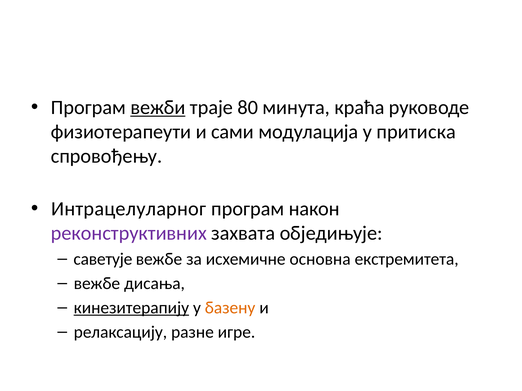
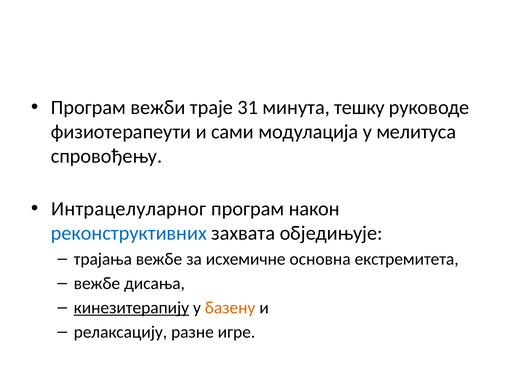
вежби underline: present -> none
80: 80 -> 31
краћа: краћа -> тешку
притиска: притиска -> мелитуса
реконструктивних colour: purple -> blue
саветује: саветује -> трајања
